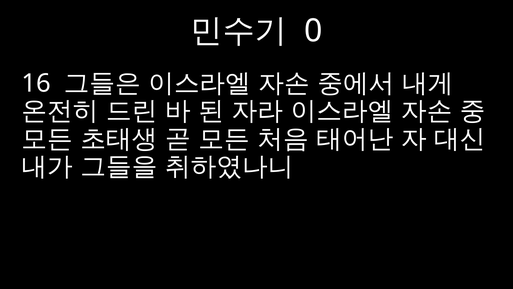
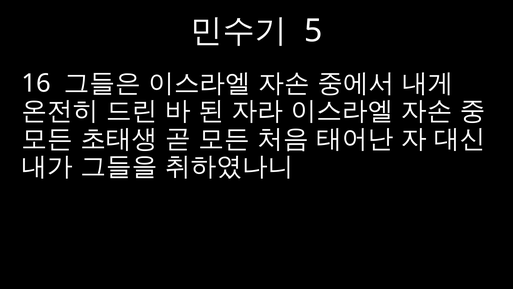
0: 0 -> 5
